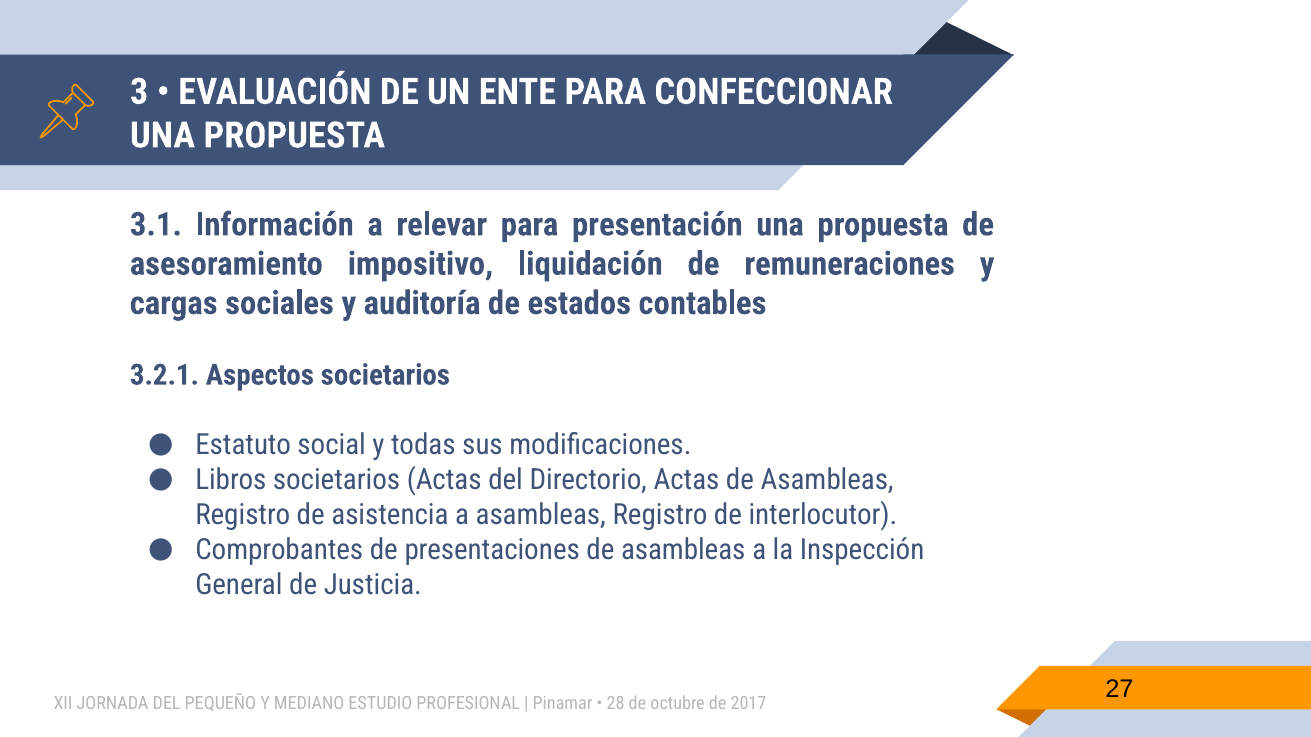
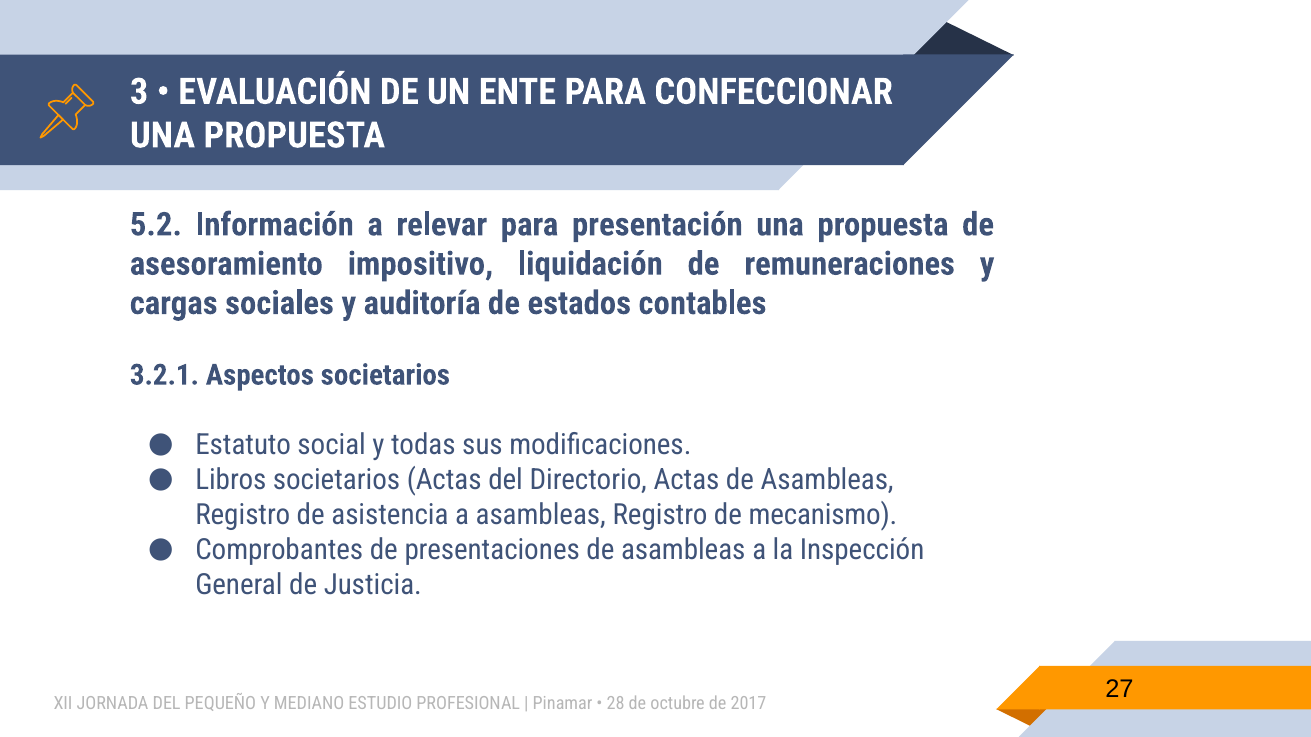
3.1: 3.1 -> 5.2
interlocutor: interlocutor -> mecanismo
